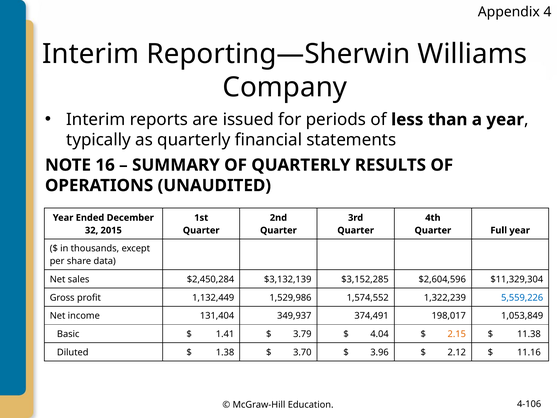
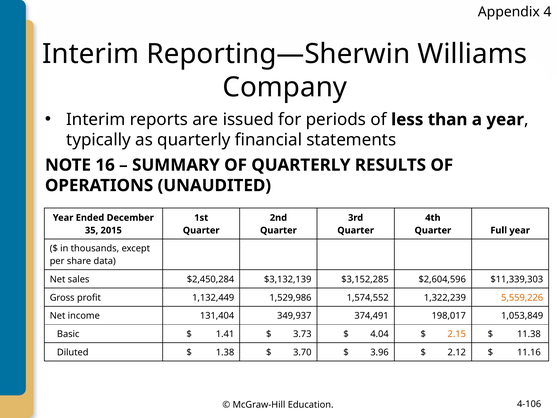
32: 32 -> 35
$11,329,304: $11,329,304 -> $11,339,303
5,559,226 colour: blue -> orange
3.79: 3.79 -> 3.73
